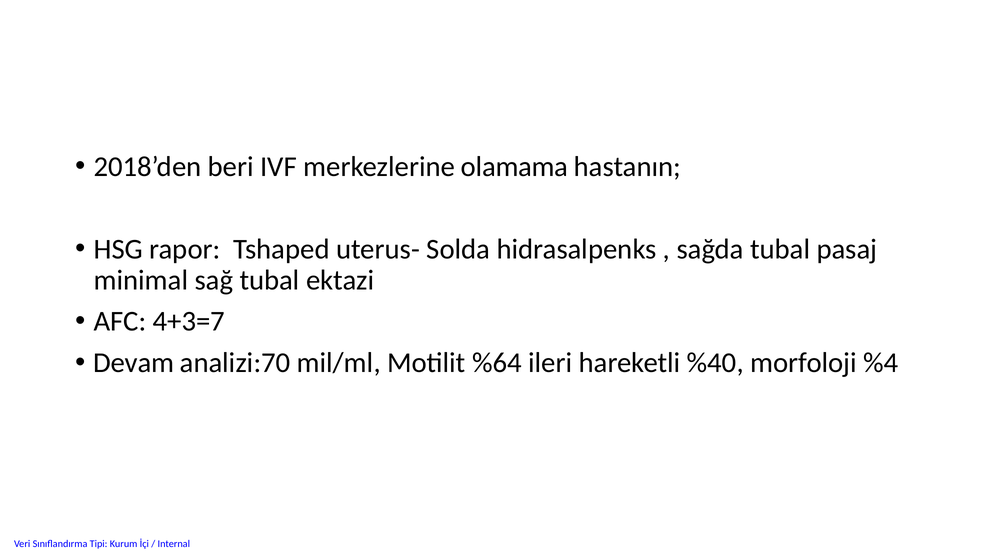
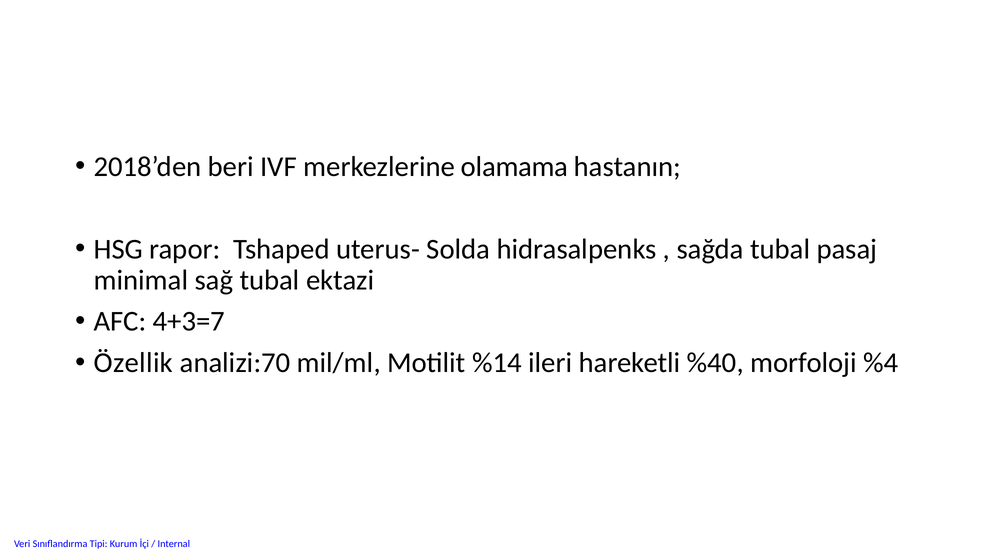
Devam: Devam -> Özellik
%64: %64 -> %14
